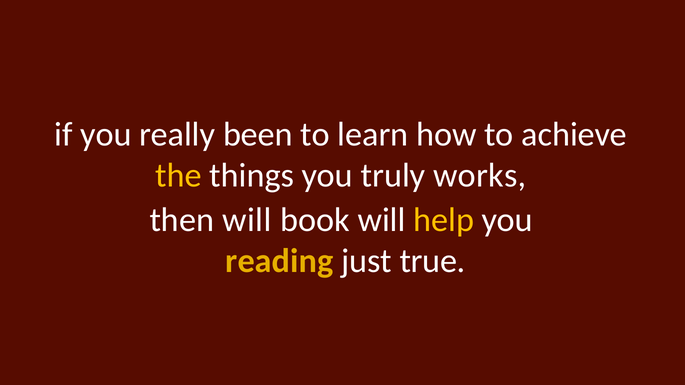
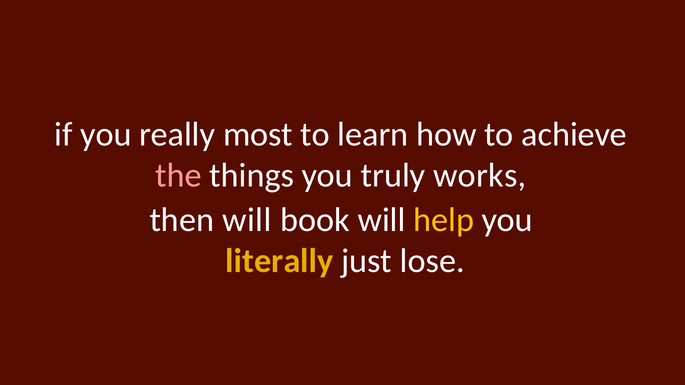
been: been -> most
the colour: yellow -> pink
reading: reading -> literally
true: true -> lose
